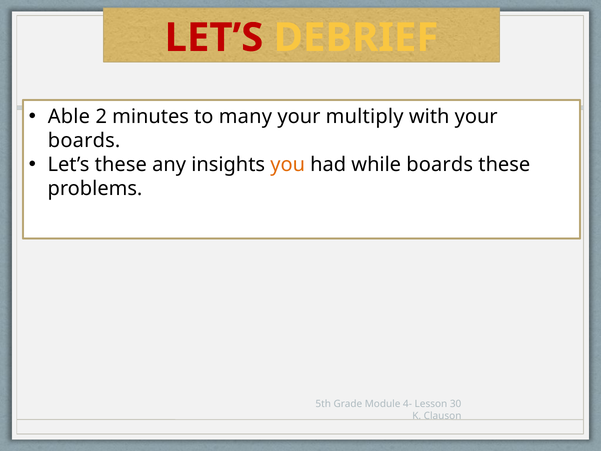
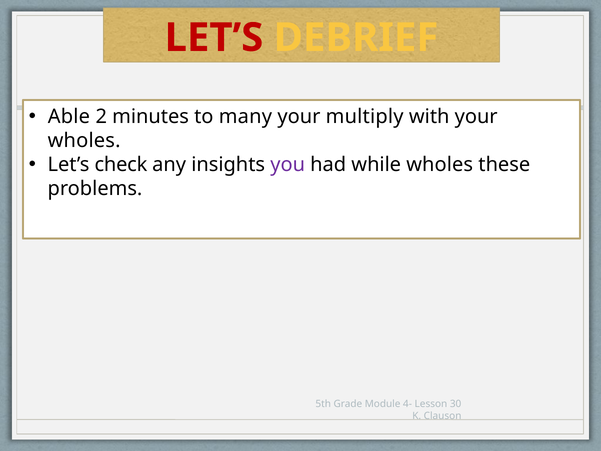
boards at (84, 140): boards -> wholes
Let’s these: these -> check
you colour: orange -> purple
while boards: boards -> wholes
